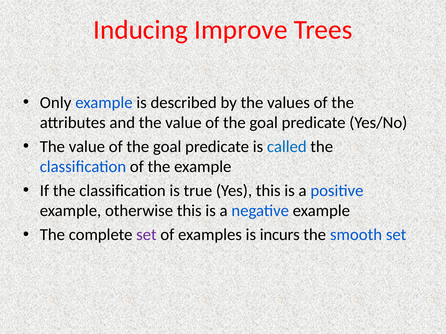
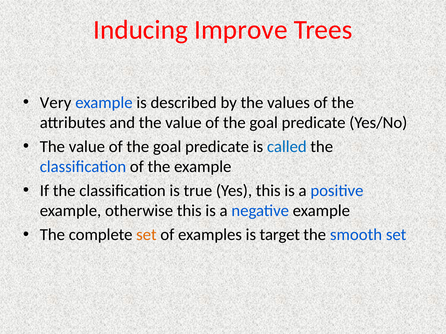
Only: Only -> Very
set at (146, 235) colour: purple -> orange
incurs: incurs -> target
